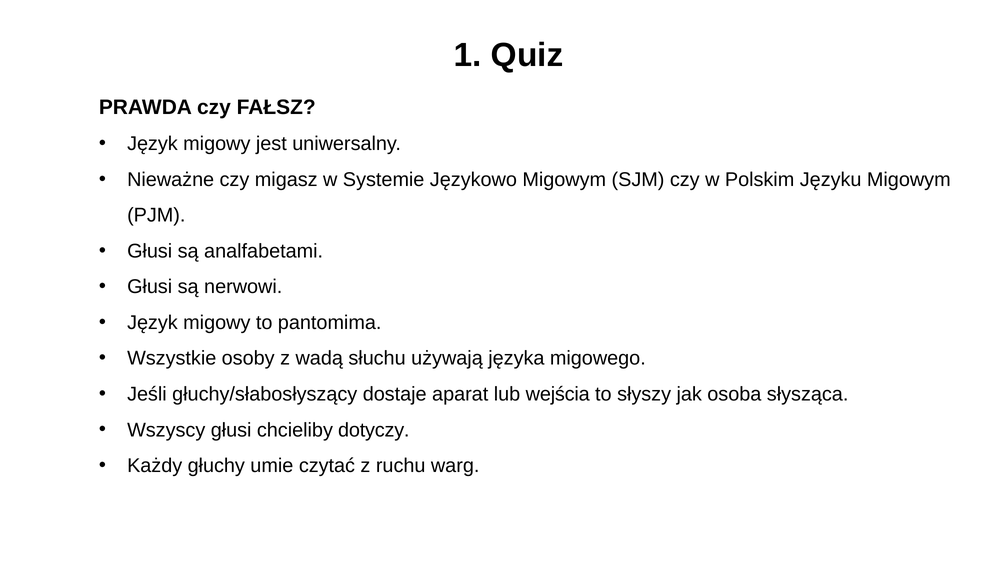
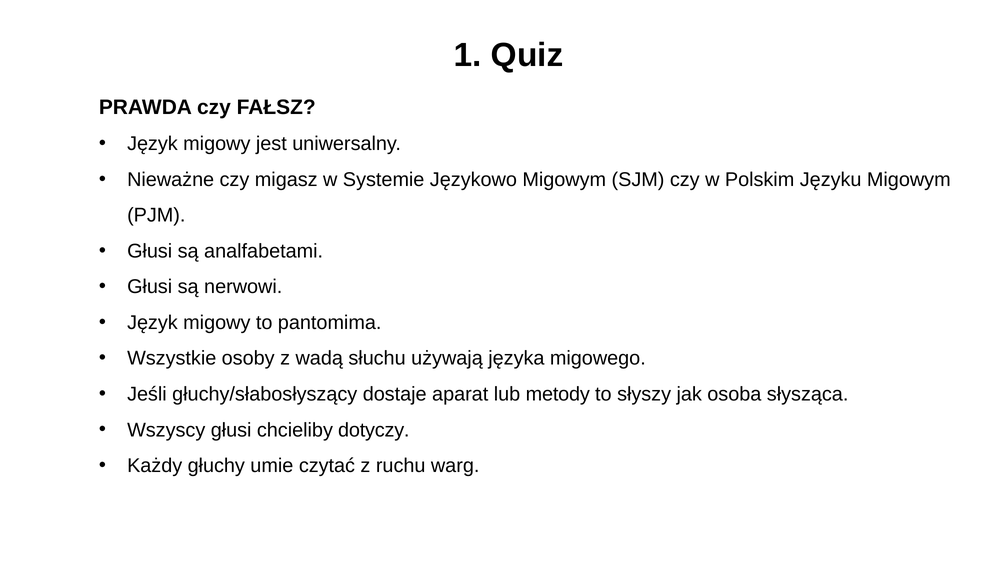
wejścia: wejścia -> metody
